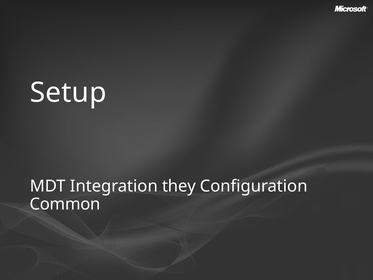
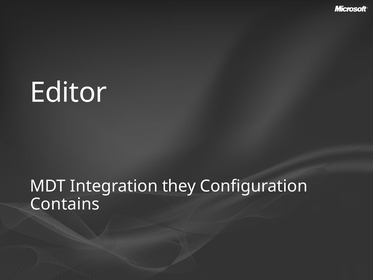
Setup: Setup -> Editor
Common: Common -> Contains
